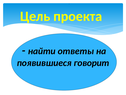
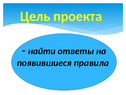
говорит: говорит -> правила
